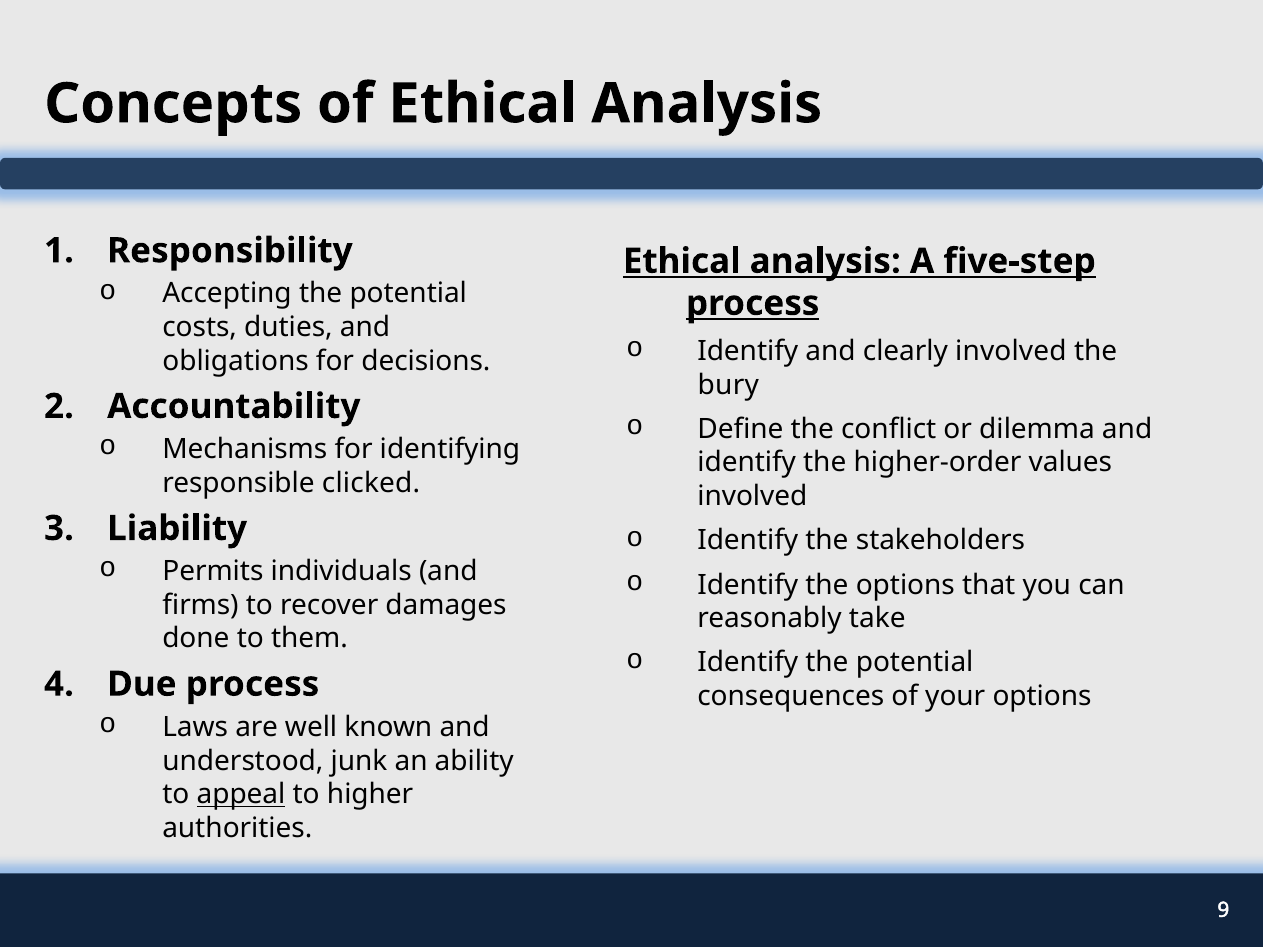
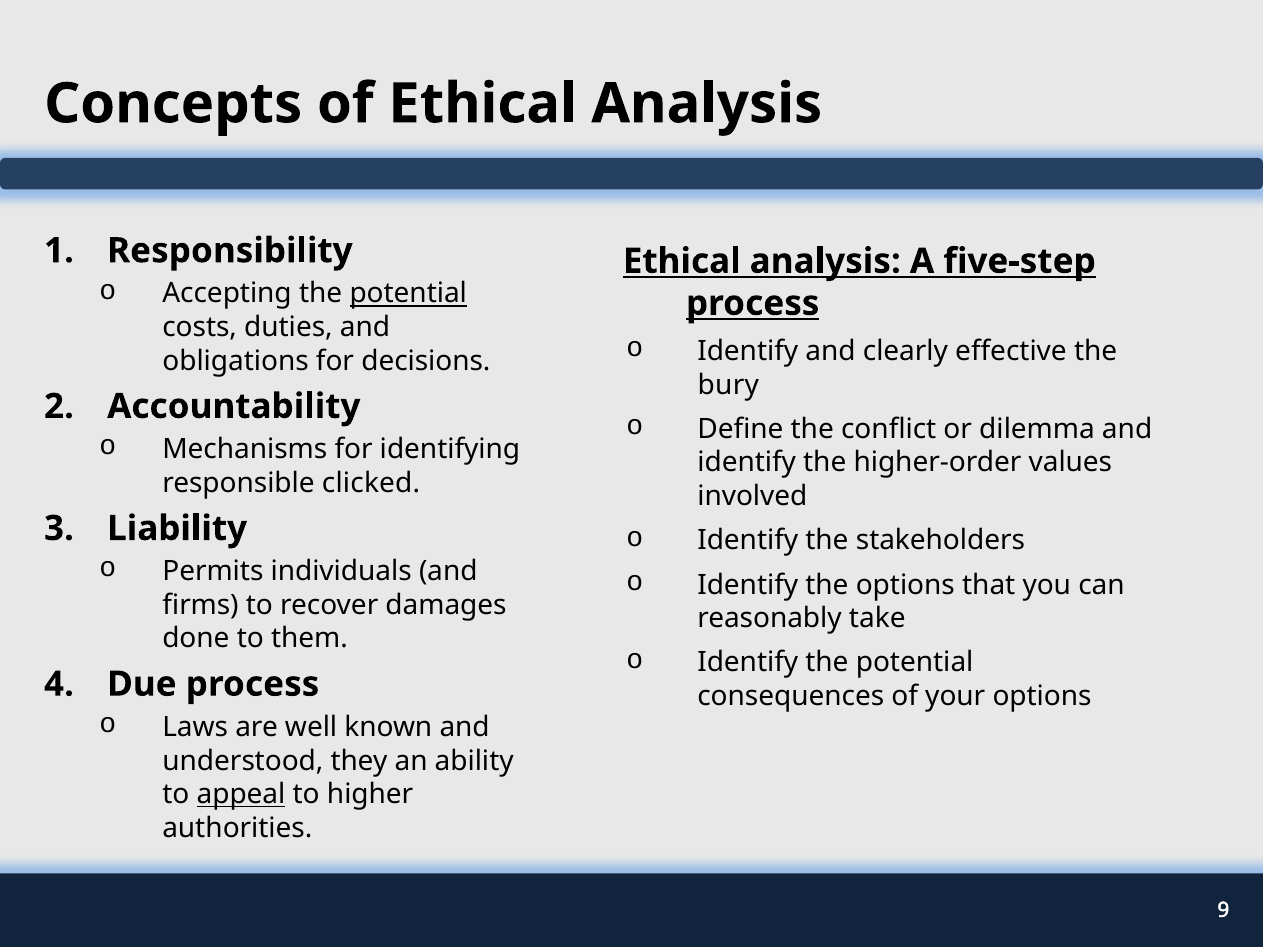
potential at (408, 294) underline: none -> present
clearly involved: involved -> effective
junk: junk -> they
